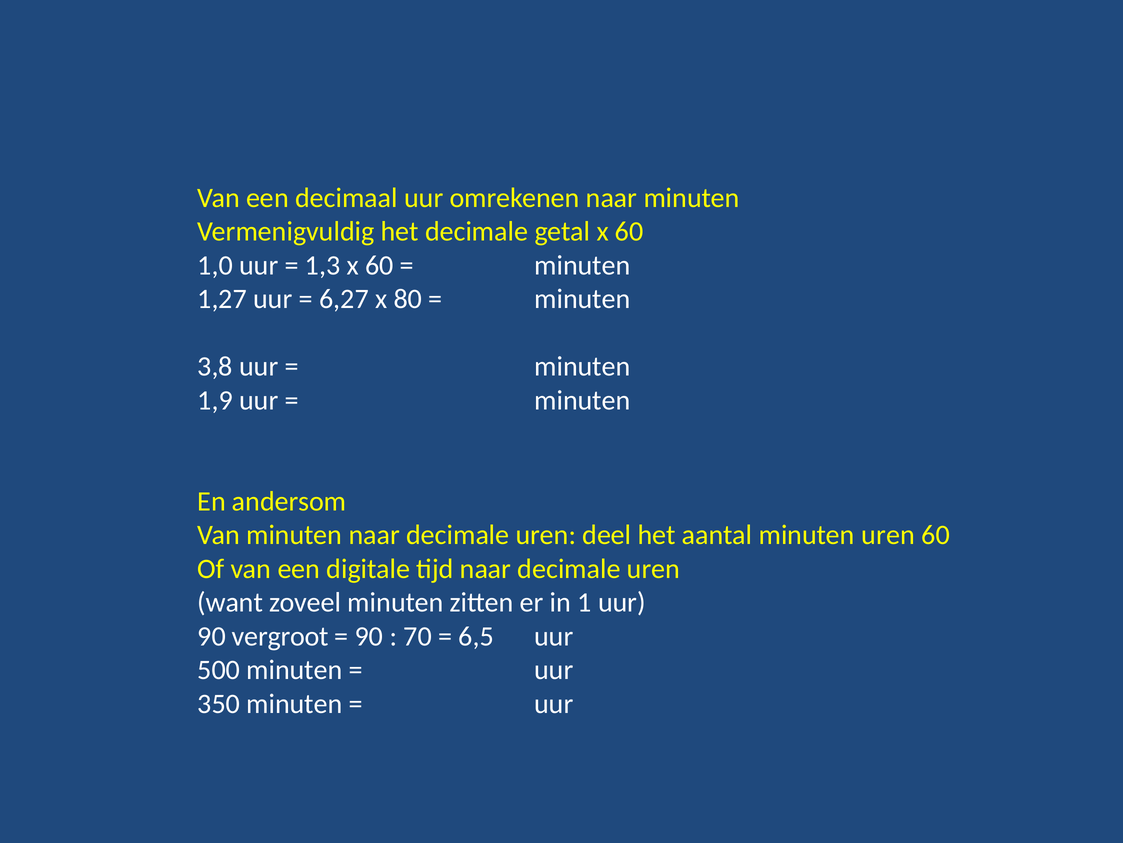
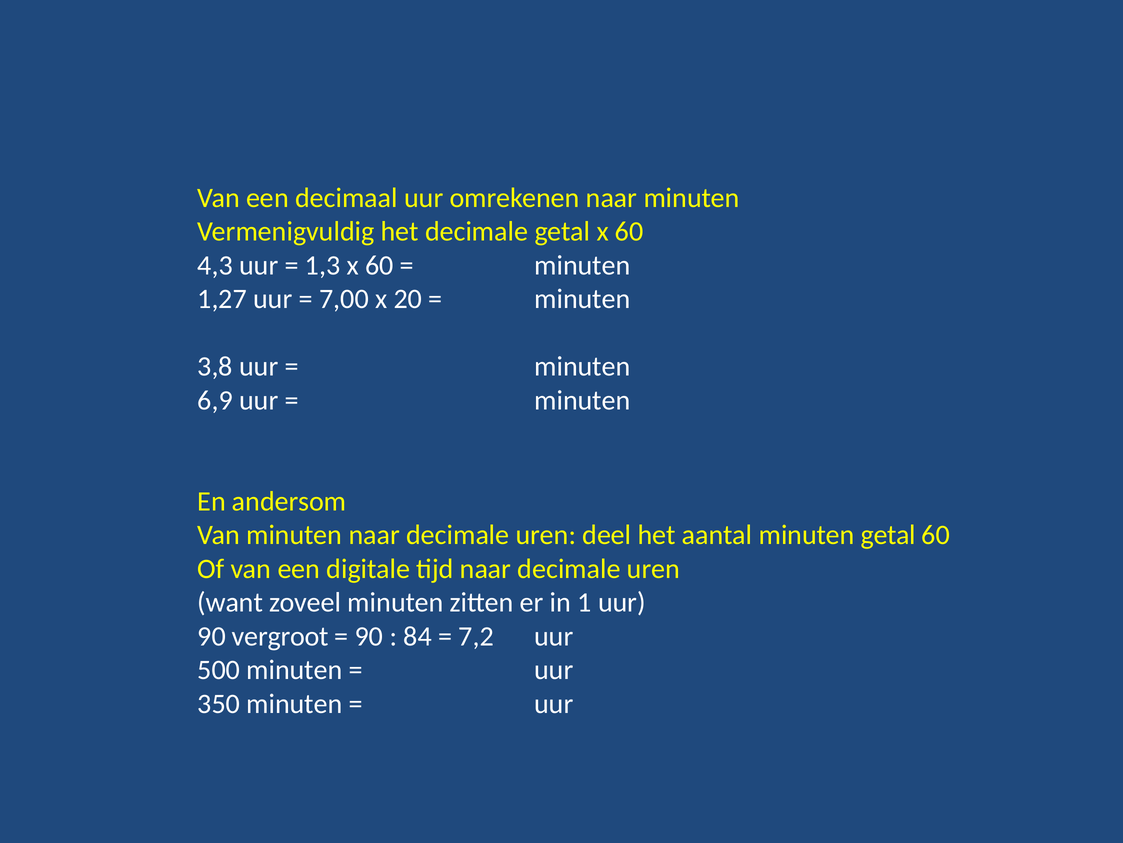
1,0: 1,0 -> 4,3
6,27: 6,27 -> 7,00
80: 80 -> 20
1,9: 1,9 -> 6,9
minuten uren: uren -> getal
70: 70 -> 84
6,5: 6,5 -> 7,2
